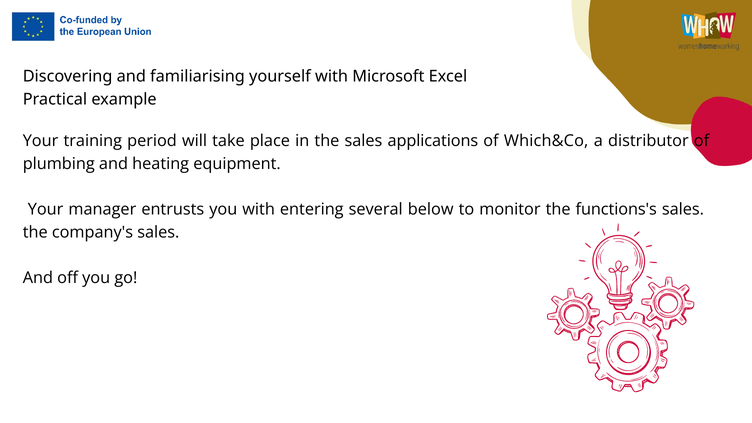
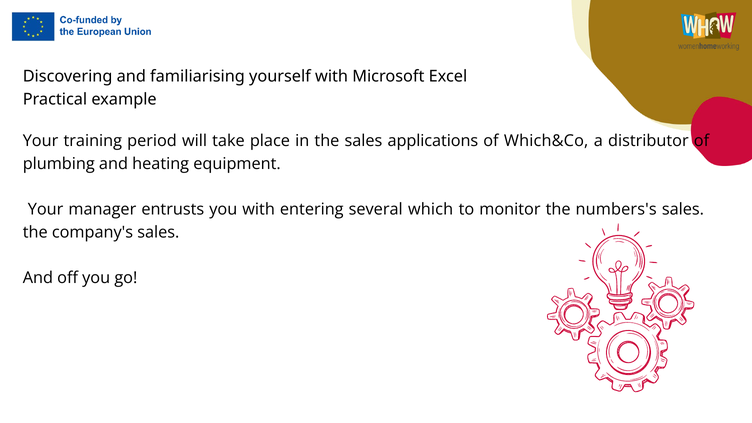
below: below -> which
functions's: functions's -> numbers's
